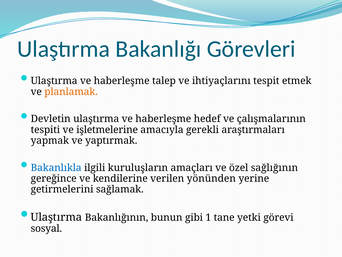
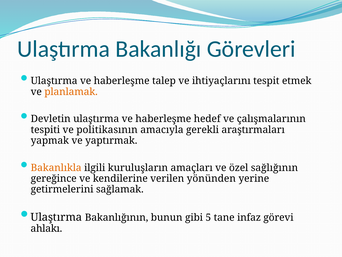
işletmelerine: işletmelerine -> politikasının
Bakanlıkla colour: blue -> orange
1: 1 -> 5
yetki: yetki -> infaz
sosyal: sosyal -> ahlakı
